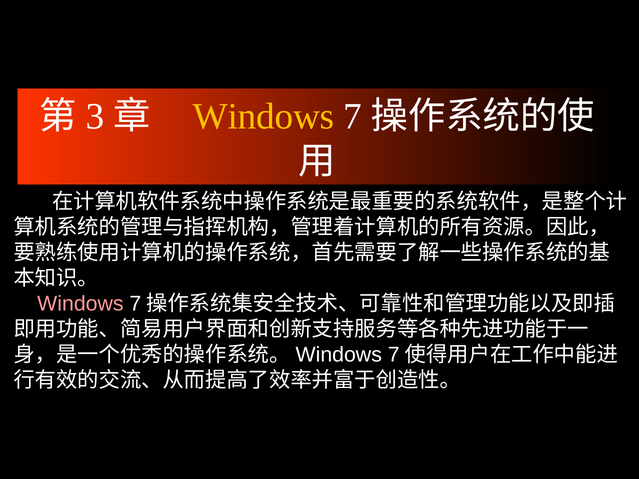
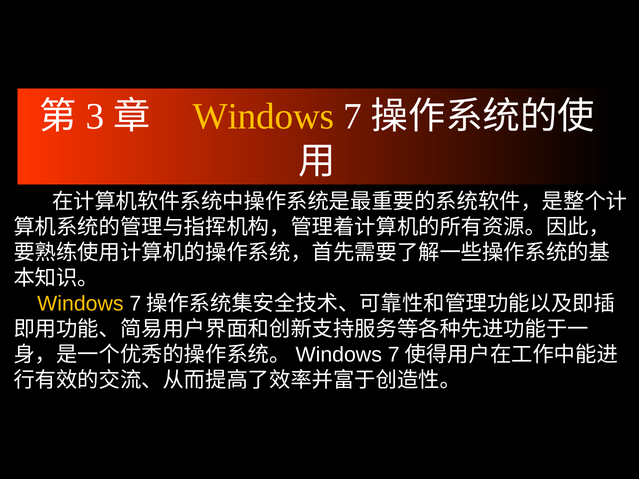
Windows at (80, 304) colour: pink -> yellow
